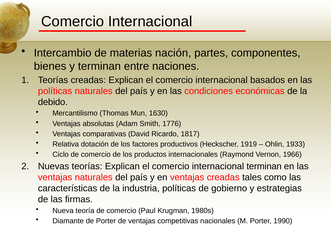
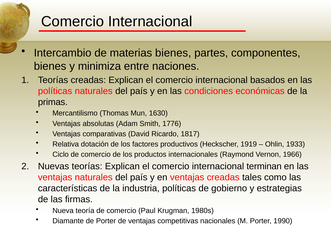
materias nación: nación -> bienes
y terminan: terminan -> minimiza
debido: debido -> primas
